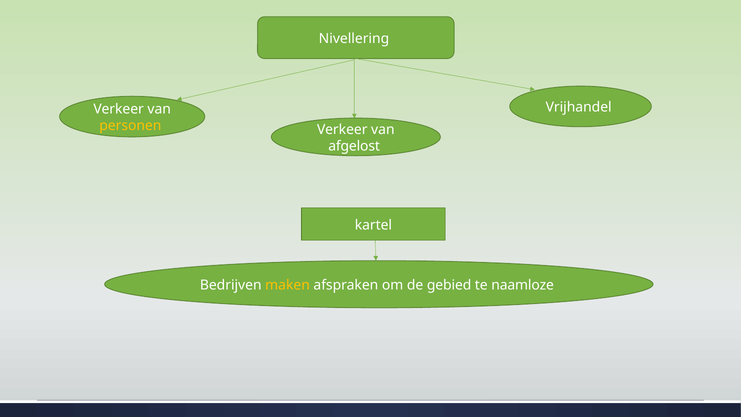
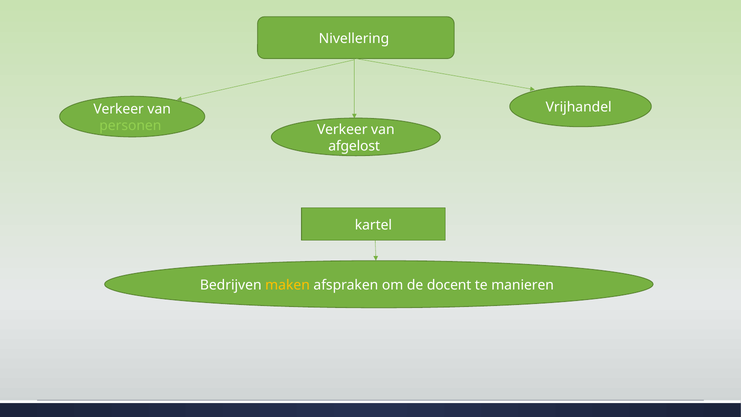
personen colour: yellow -> light green
gebied: gebied -> docent
naamloze: naamloze -> manieren
